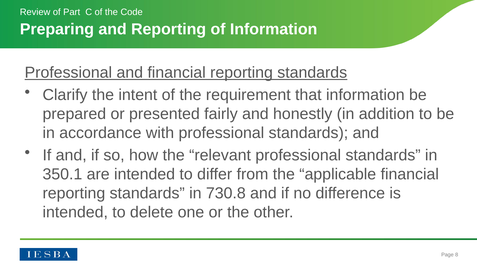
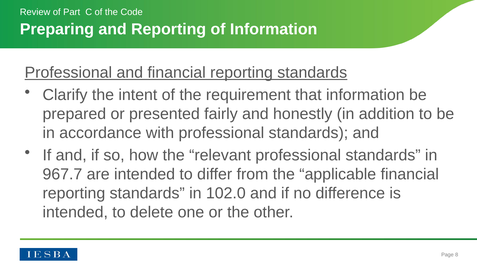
350.1: 350.1 -> 967.7
730.8: 730.8 -> 102.0
